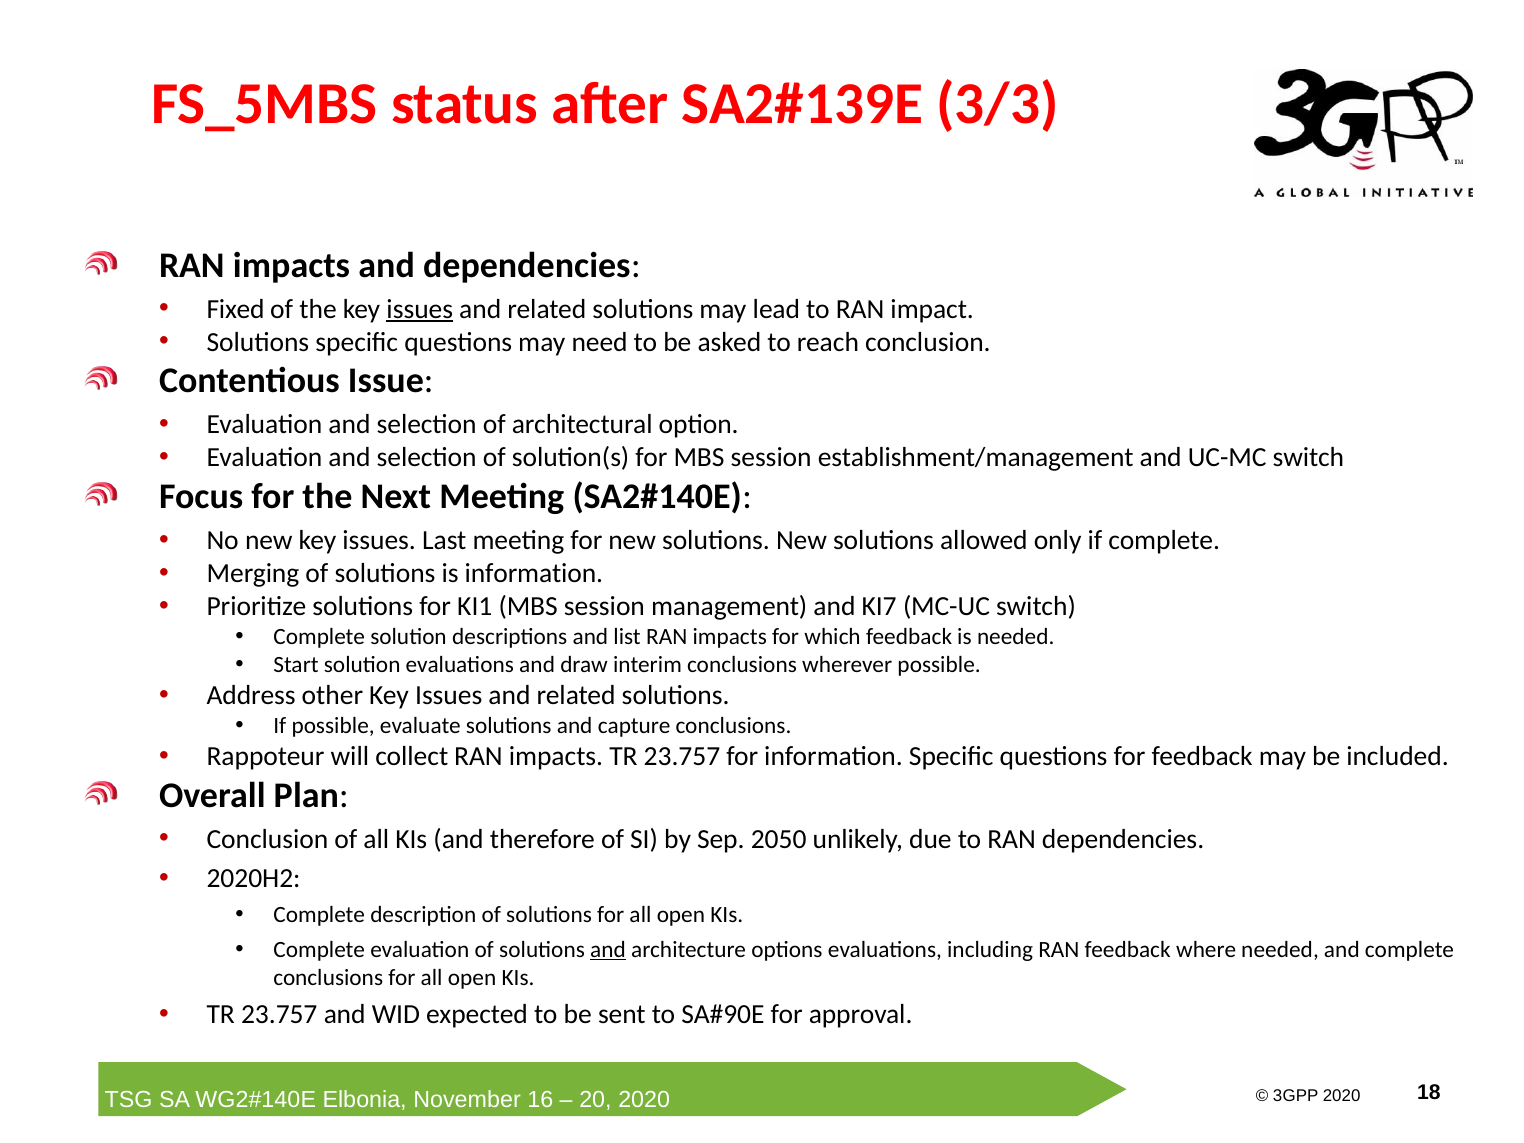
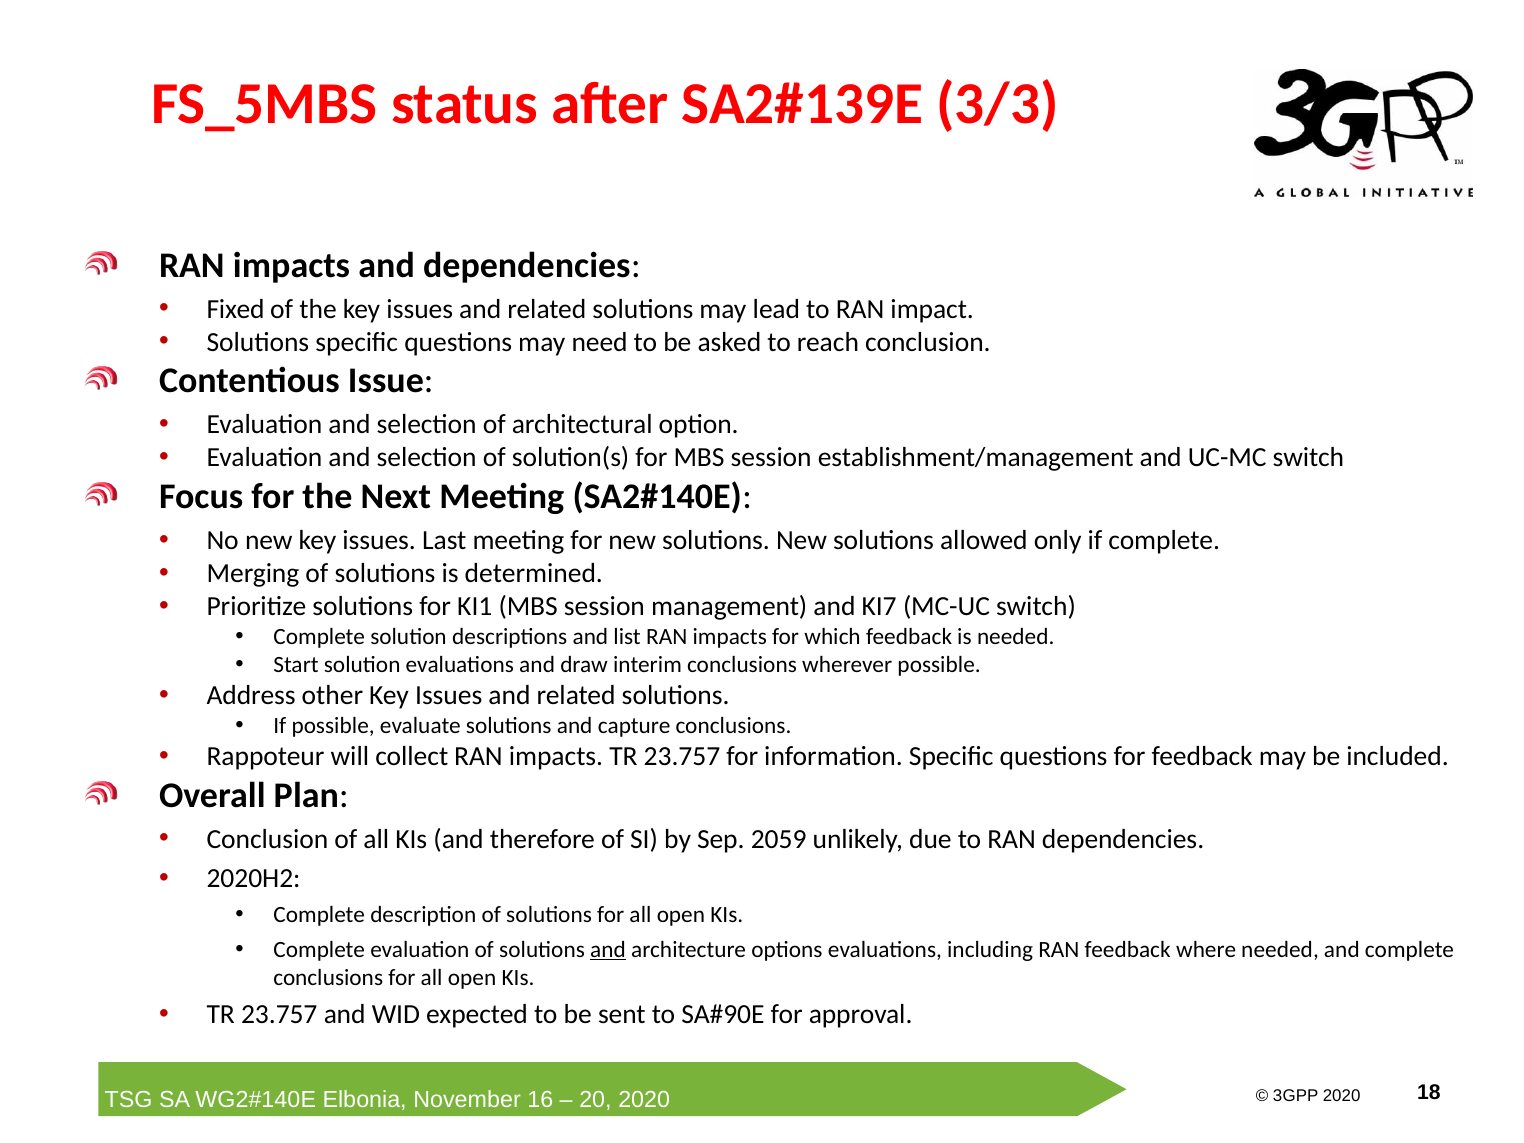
issues at (420, 309) underline: present -> none
is information: information -> determined
2050: 2050 -> 2059
